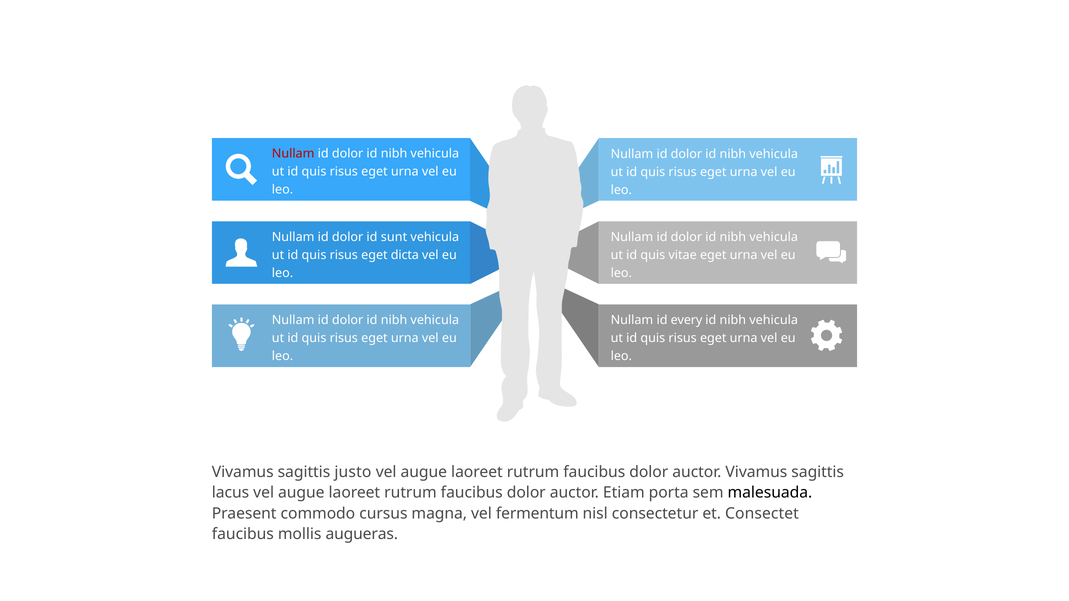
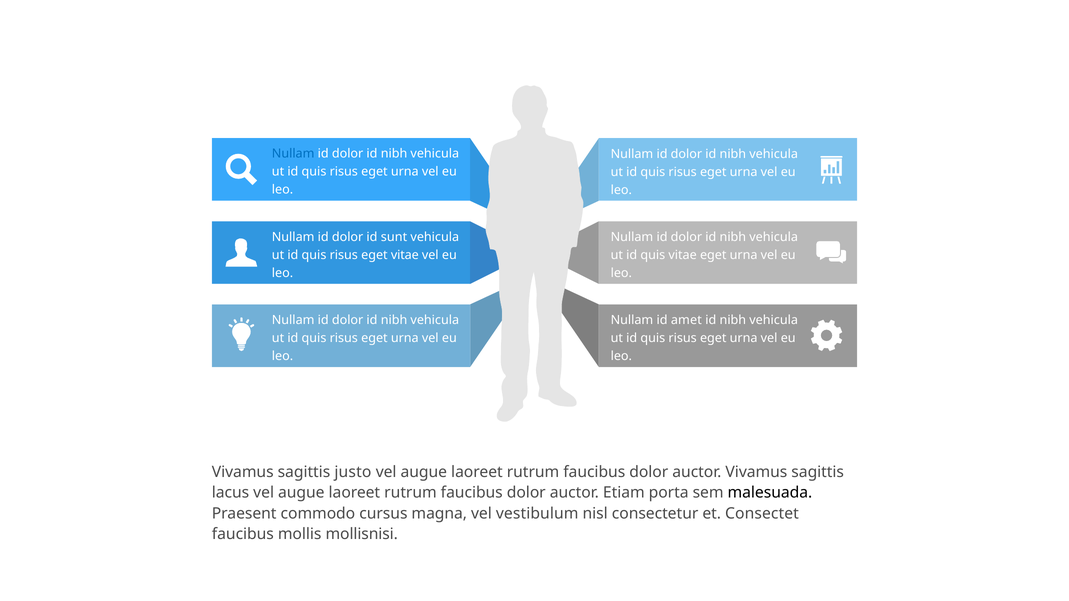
Nullam at (293, 154) colour: red -> blue
eget dicta: dicta -> vitae
every: every -> amet
fermentum: fermentum -> vestibulum
augueras: augueras -> mollisnisi
